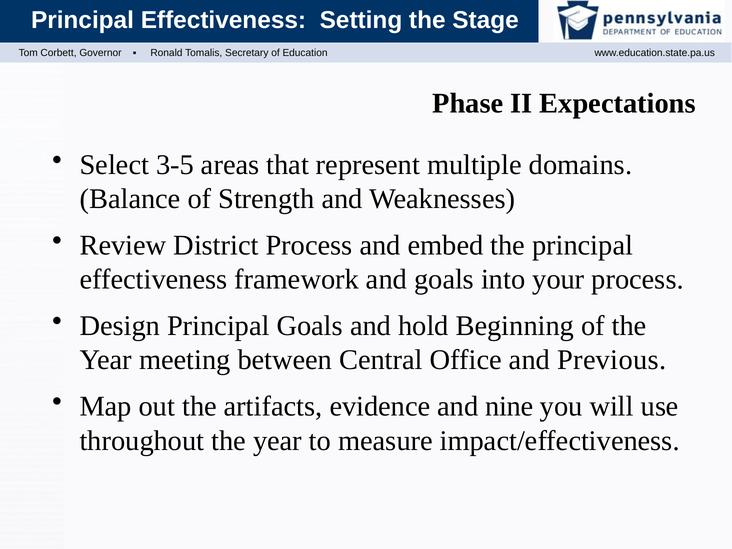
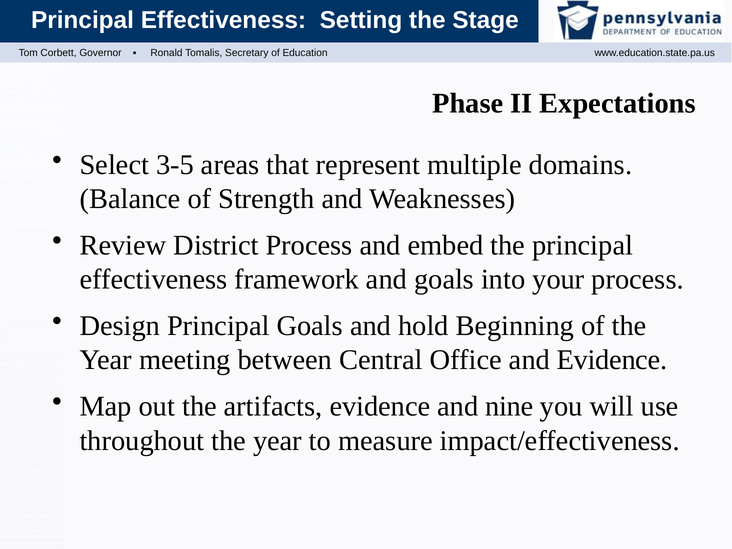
and Previous: Previous -> Evidence
